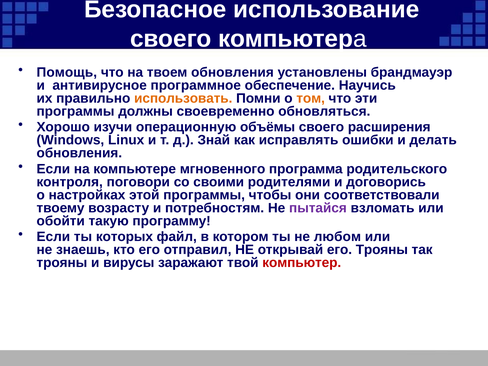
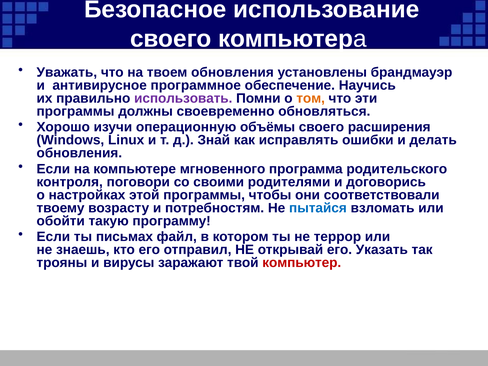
Помощь: Помощь -> Уважать
использовать colour: orange -> purple
пытайся colour: purple -> blue
которых: которых -> письмах
любом: любом -> террор
его Трояны: Трояны -> Указать
